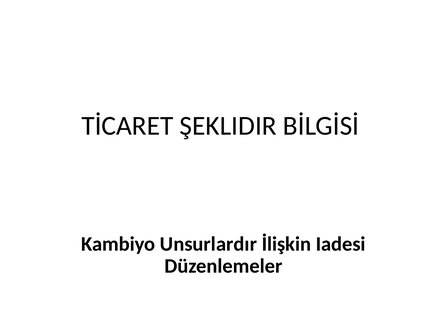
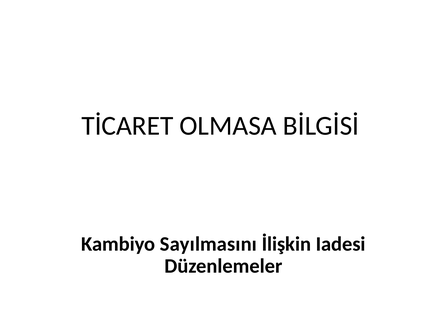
ŞEKLIDIR: ŞEKLIDIR -> OLMASA
Unsurlardır: Unsurlardır -> Sayılmasını
